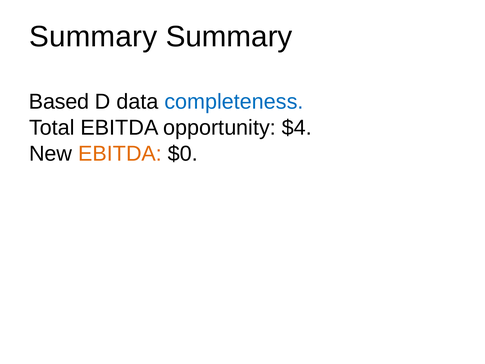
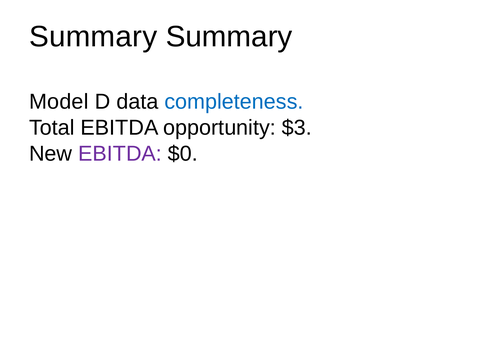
Based: Based -> Model
$4: $4 -> $3
EBITDA at (120, 153) colour: orange -> purple
